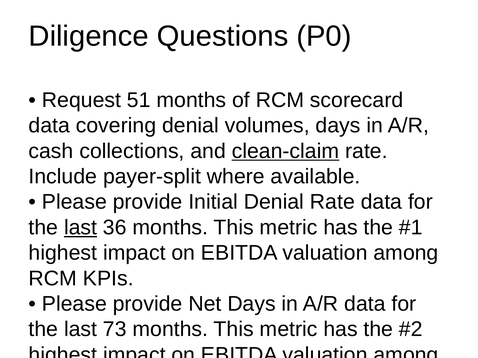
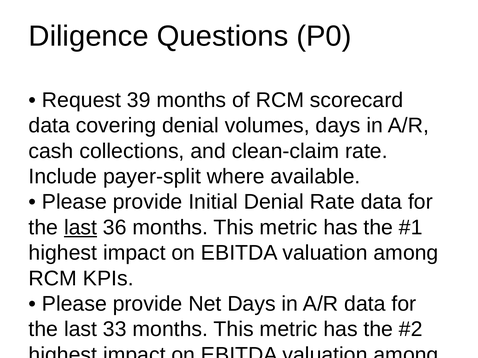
51: 51 -> 39
clean-claim underline: present -> none
73: 73 -> 33
